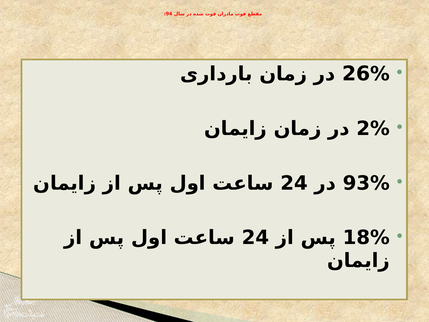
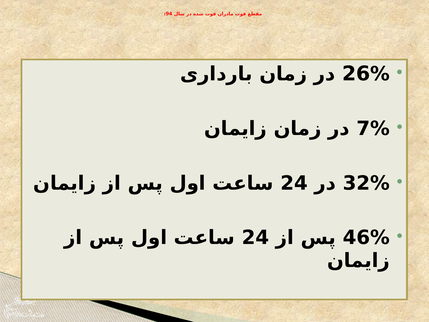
2%: 2% -> 7%
93%: 93% -> 32%
18%: 18% -> 46%
